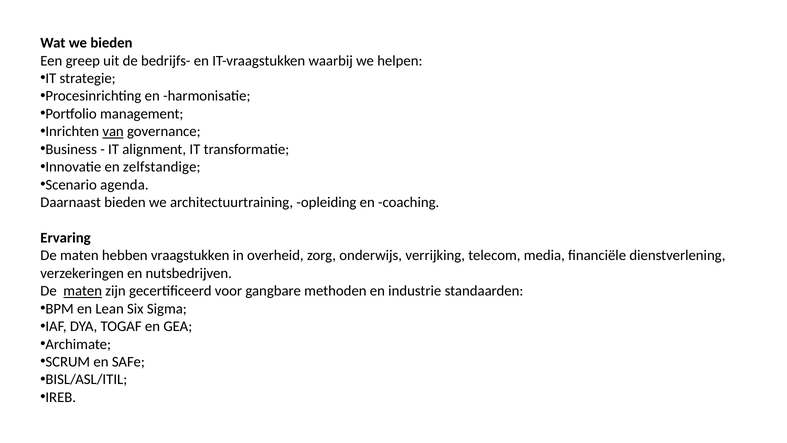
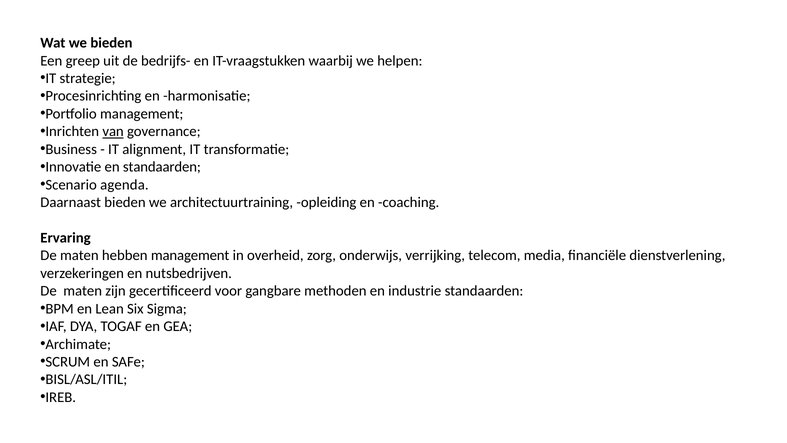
en zelfstandige: zelfstandige -> standaarden
hebben vraagstukken: vraagstukken -> management
maten at (83, 291) underline: present -> none
